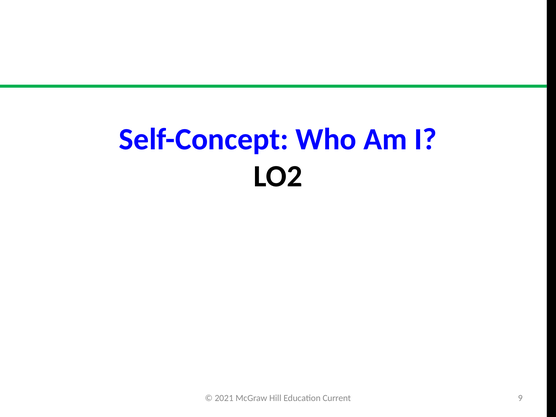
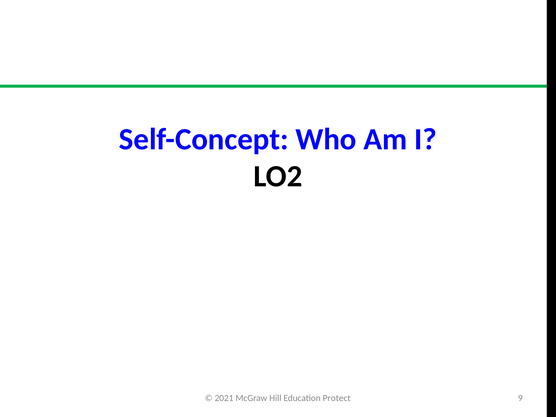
Current: Current -> Protect
